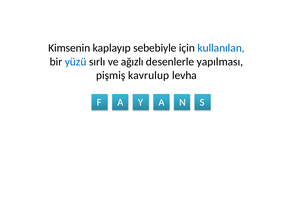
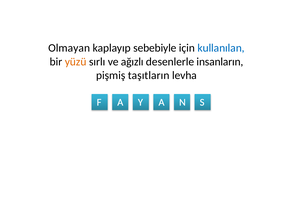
Kimsenin: Kimsenin -> Olmayan
yüzü colour: blue -> orange
yapılması: yapılması -> insanların
kavrulup: kavrulup -> taşıtların
